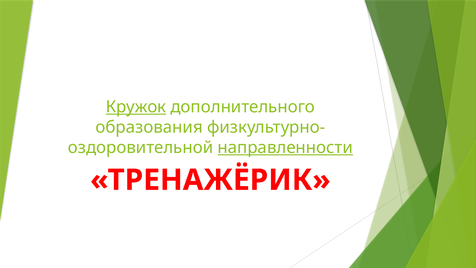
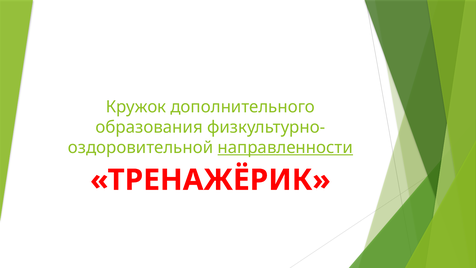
Кружок underline: present -> none
